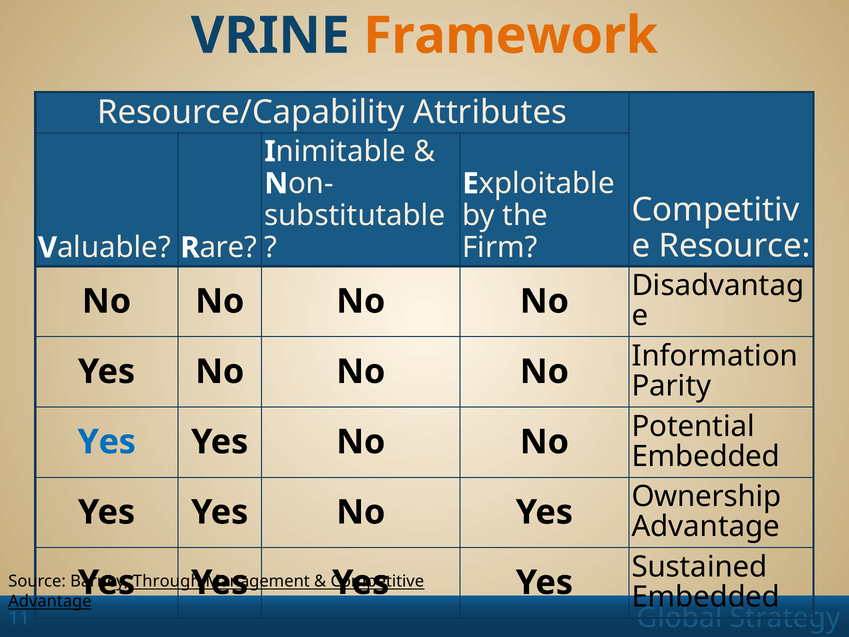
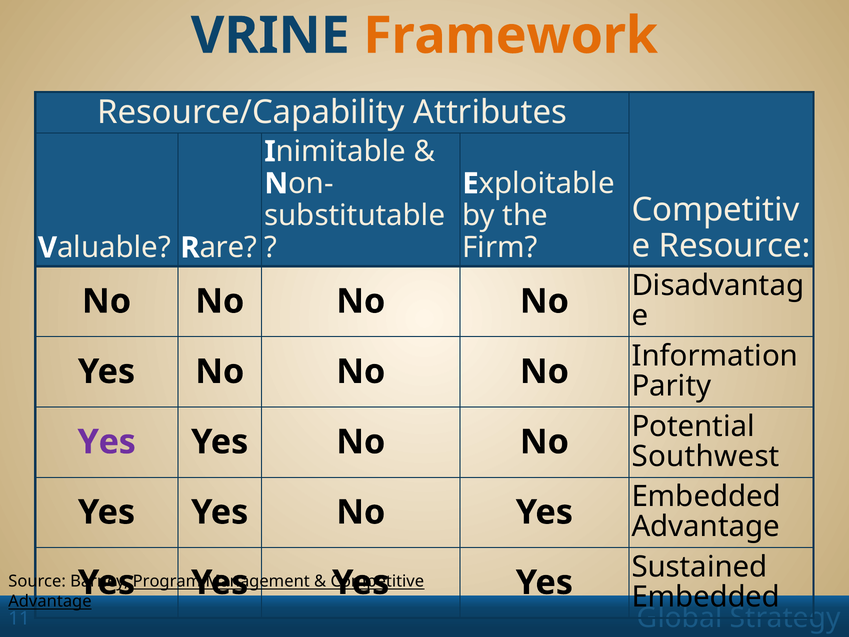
Yes at (107, 442) colour: blue -> purple
Embedded at (706, 456): Embedded -> Southwest
Ownership at (706, 496): Ownership -> Embedded
Through: Through -> Program
